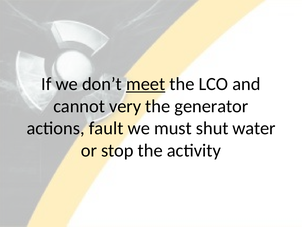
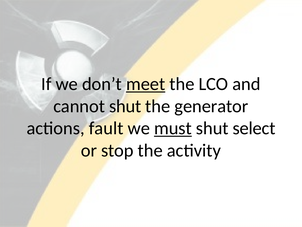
cannot very: very -> shut
must underline: none -> present
water: water -> select
